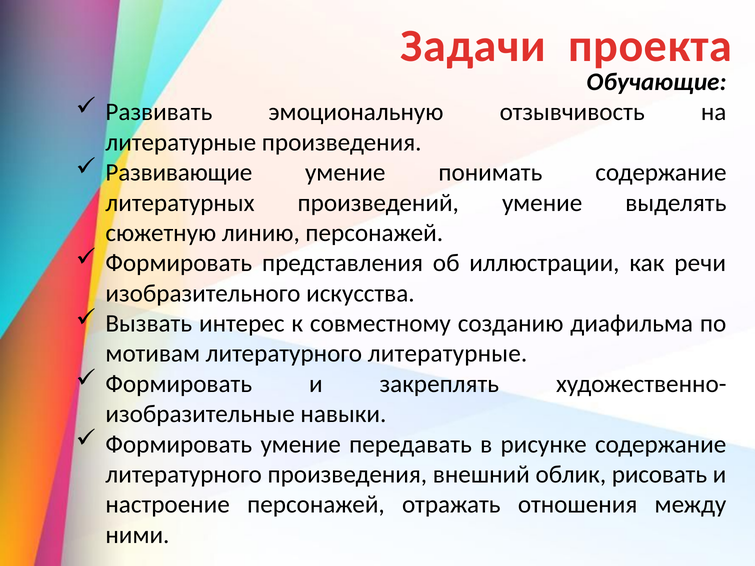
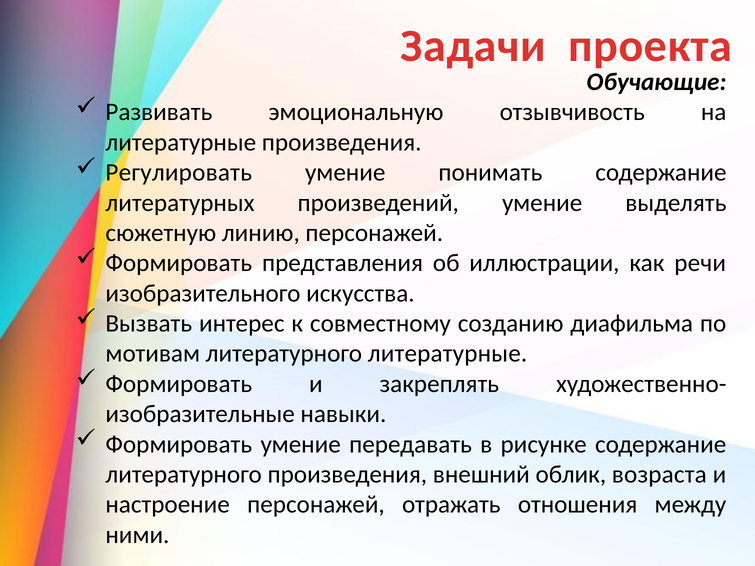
Развивающие: Развивающие -> Регулировать
рисовать: рисовать -> возраста
